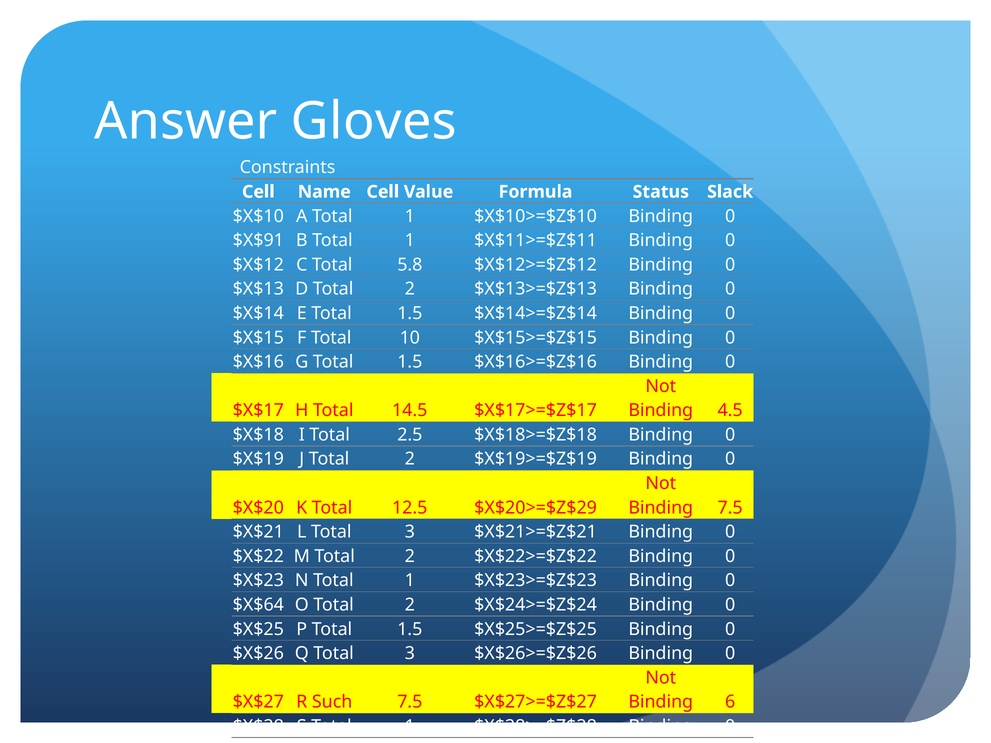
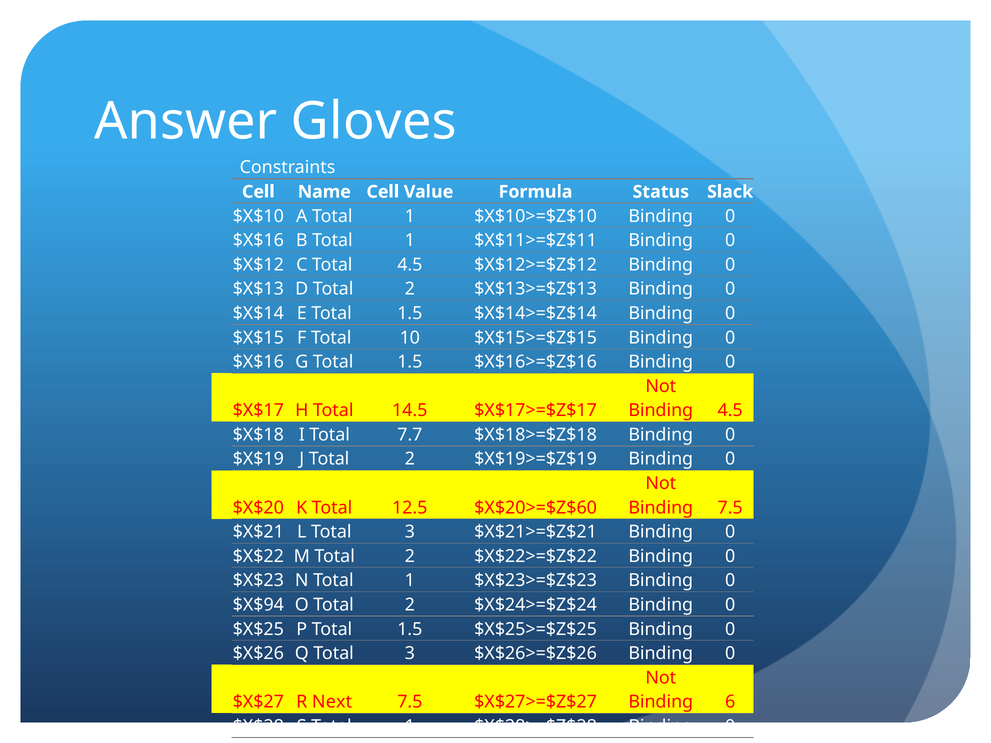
$X$91 at (258, 241): $X$91 -> $X$16
Total 5.8: 5.8 -> 4.5
2.5: 2.5 -> 7.7
$X$20>=$Z$29: $X$20>=$Z$29 -> $X$20>=$Z$60
$X$64: $X$64 -> $X$94
Such: Such -> Next
